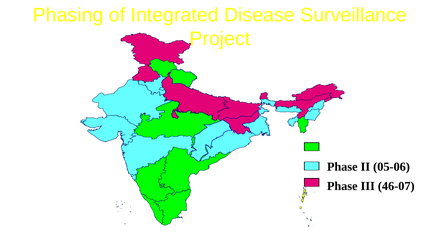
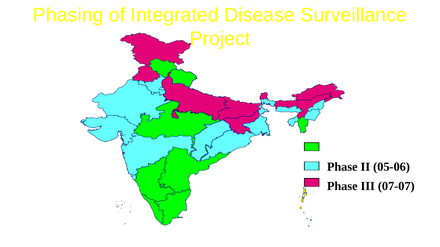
46-07: 46-07 -> 07-07
